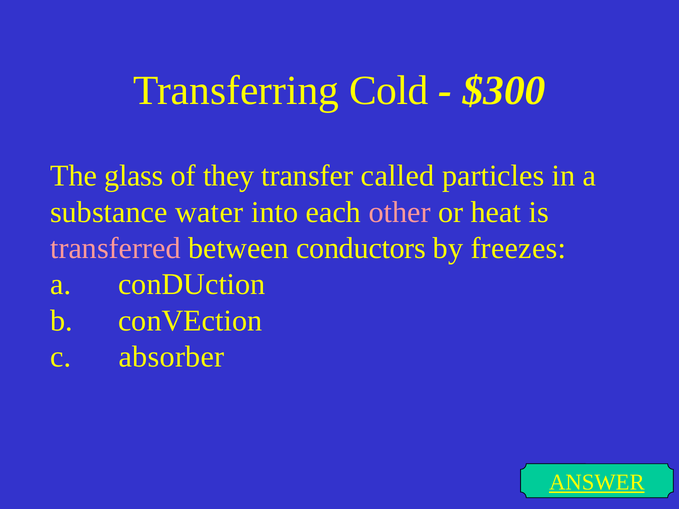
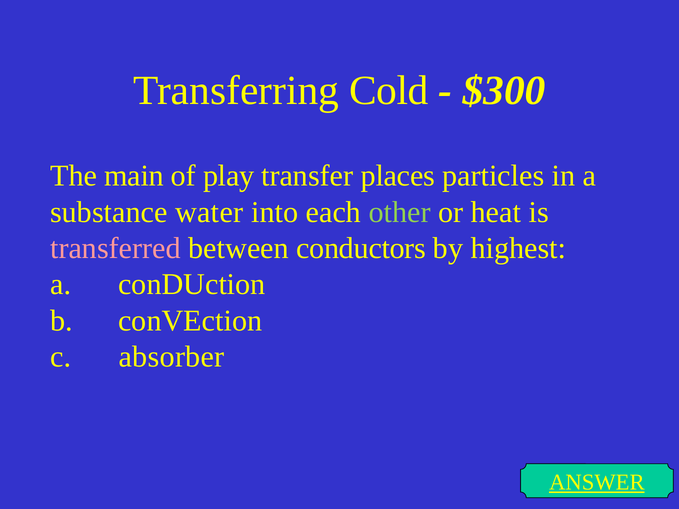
glass: glass -> main
they: they -> play
called: called -> places
other colour: pink -> light green
freezes: freezes -> highest
